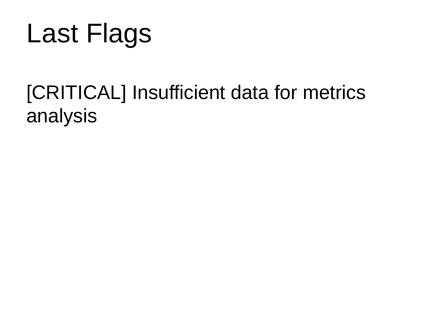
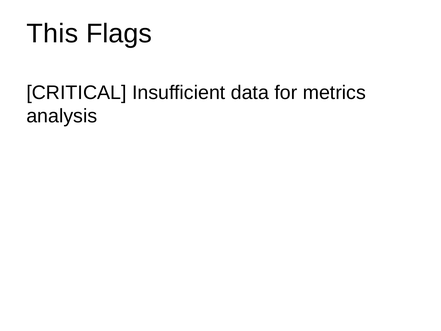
Last: Last -> This
